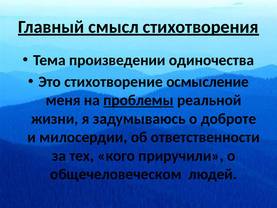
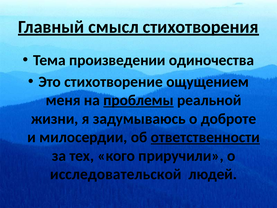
осмысление: осмысление -> ощущением
ответственности underline: none -> present
общечеловеческом: общечеловеческом -> исследовательской
